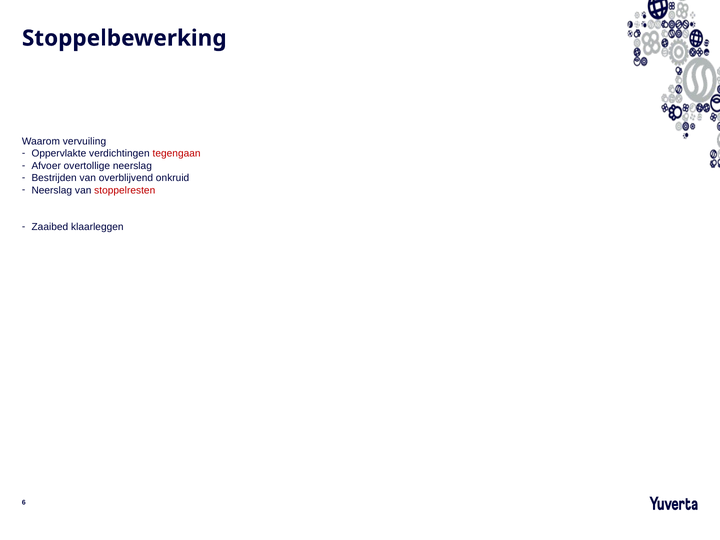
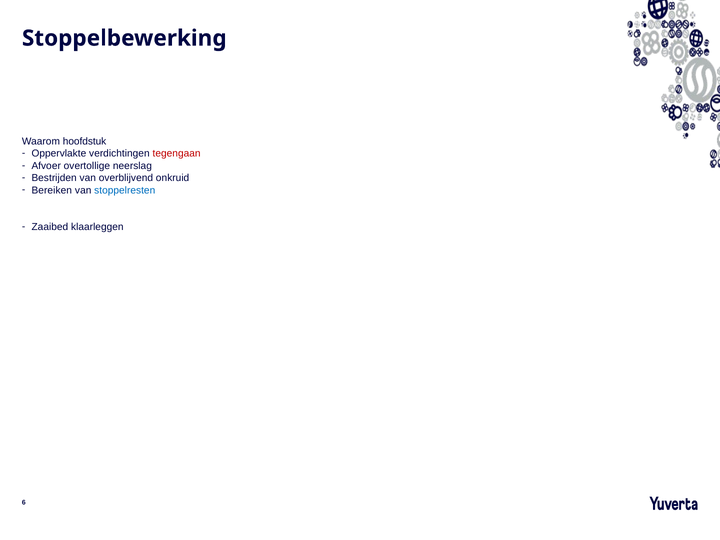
vervuiling: vervuiling -> hoofdstuk
Neerslag at (52, 190): Neerslag -> Bereiken
stoppelresten colour: red -> blue
